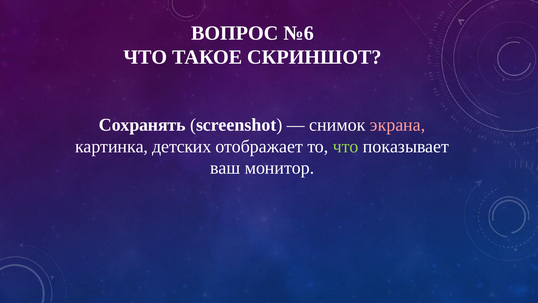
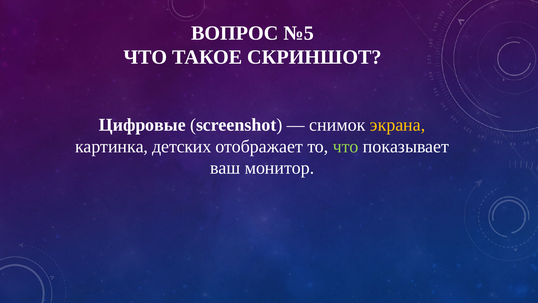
№6: №6 -> №5
Сохранять: Сохранять -> Цифровые
экрана colour: pink -> yellow
